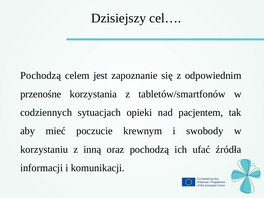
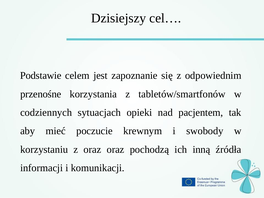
Pochodzą at (41, 76): Pochodzą -> Podstawie
z inną: inną -> oraz
ufać: ufać -> inną
